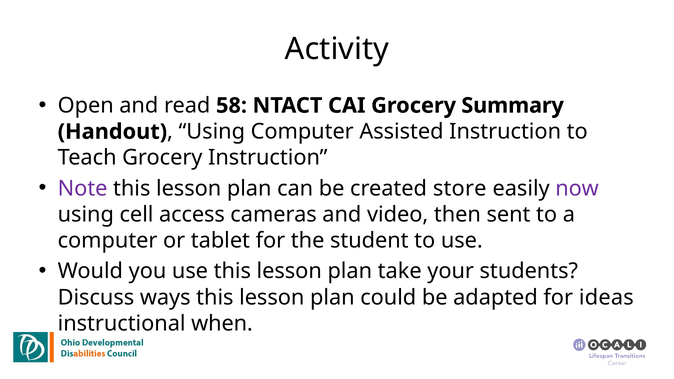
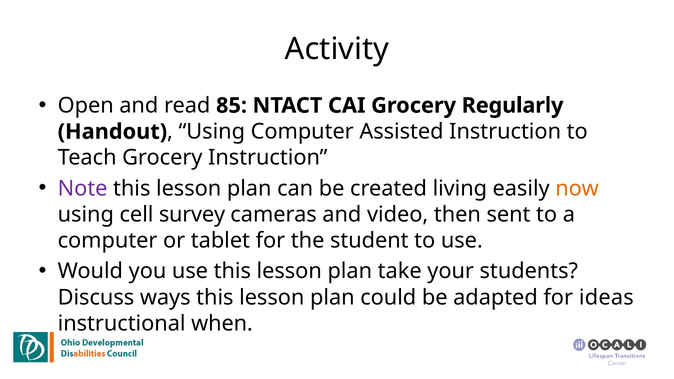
58: 58 -> 85
Summary: Summary -> Regularly
store: store -> living
now colour: purple -> orange
access: access -> survey
